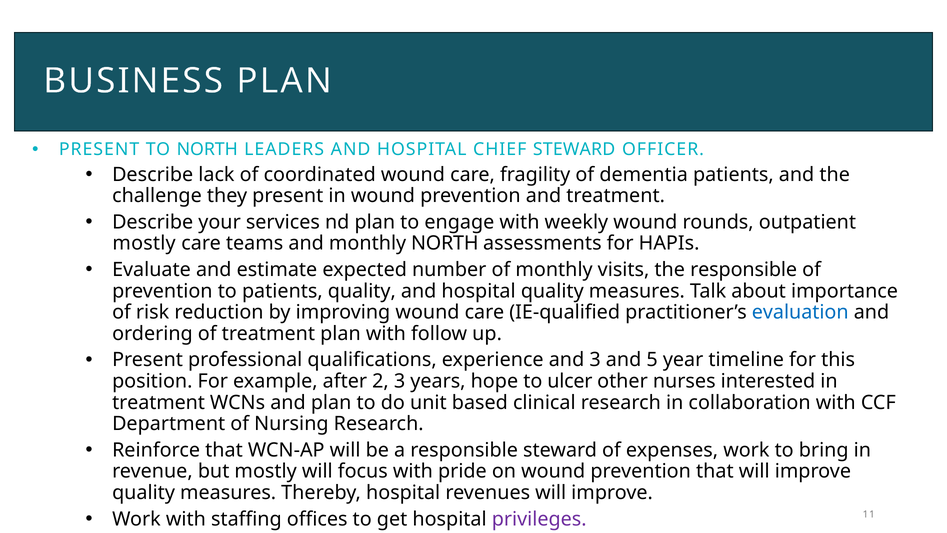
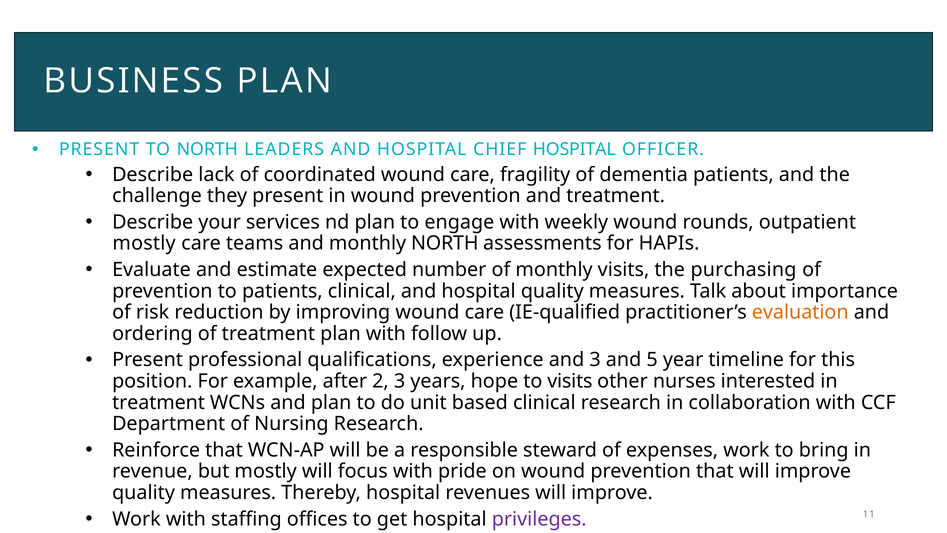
CHIEF STEWARD: STEWARD -> HOSPITAL
the responsible: responsible -> purchasing
patients quality: quality -> clinical
evaluation colour: blue -> orange
to ulcer: ulcer -> visits
